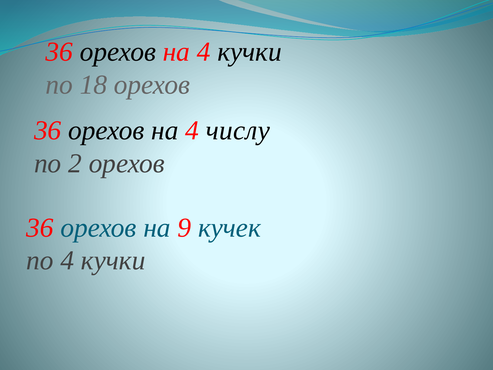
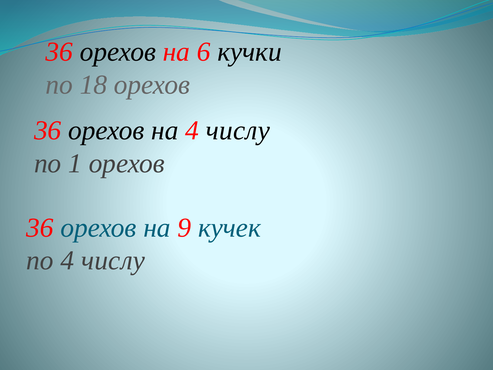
4 at (204, 52): 4 -> 6
2: 2 -> 1
по 4 кучки: кучки -> числу
